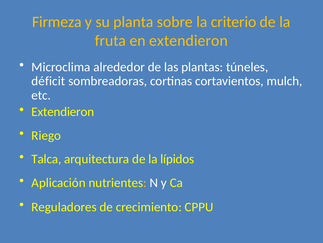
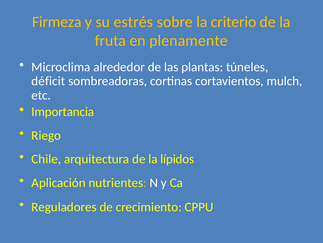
planta: planta -> estrés
en extendieron: extendieron -> plenamente
Extendieron at (63, 112): Extendieron -> Importancia
Talca: Talca -> Chile
